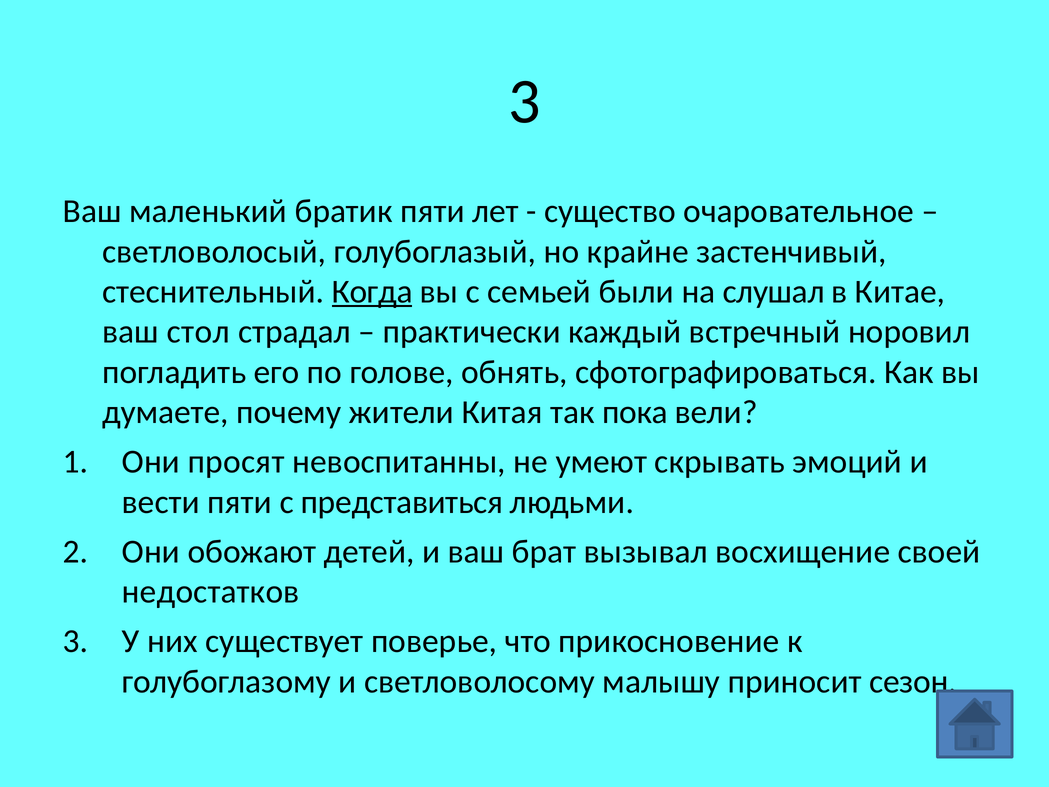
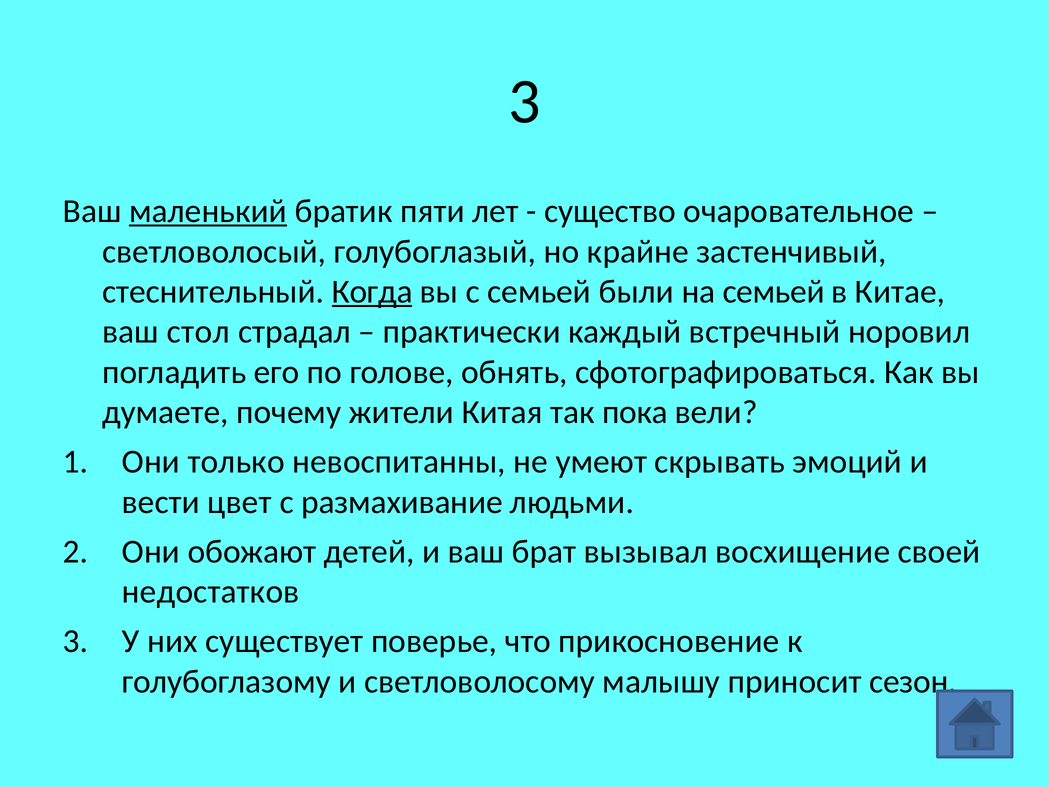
маленький underline: none -> present
на слушал: слушал -> семьей
просят: просят -> только
вести пяти: пяти -> цвет
представиться: представиться -> размахивание
